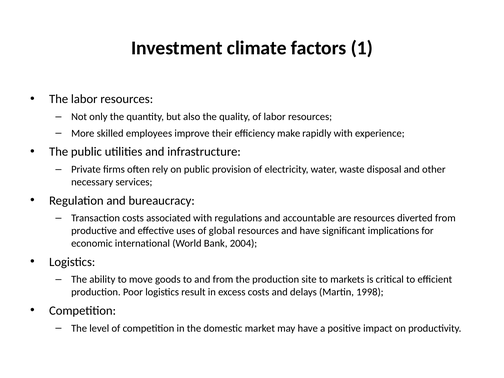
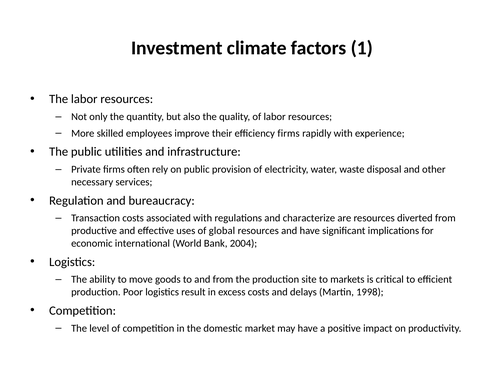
efficiency make: make -> firms
accountable: accountable -> characterize
